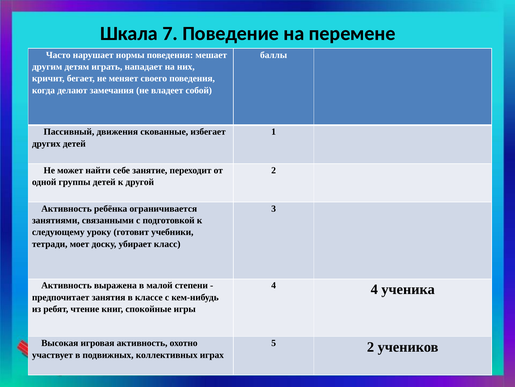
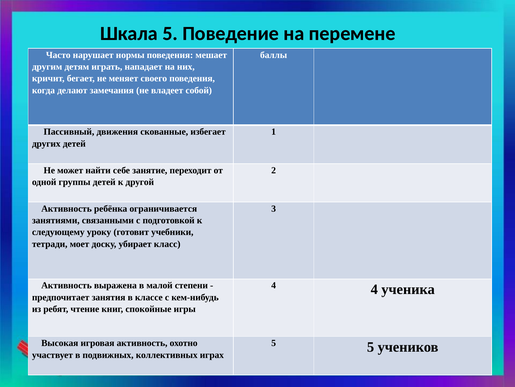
Шкала 7: 7 -> 5
5 2: 2 -> 5
